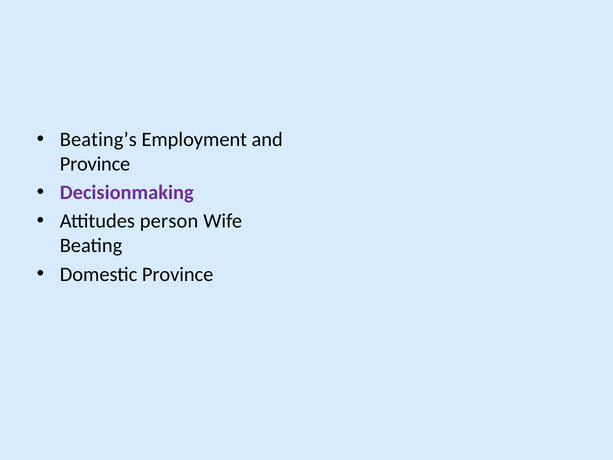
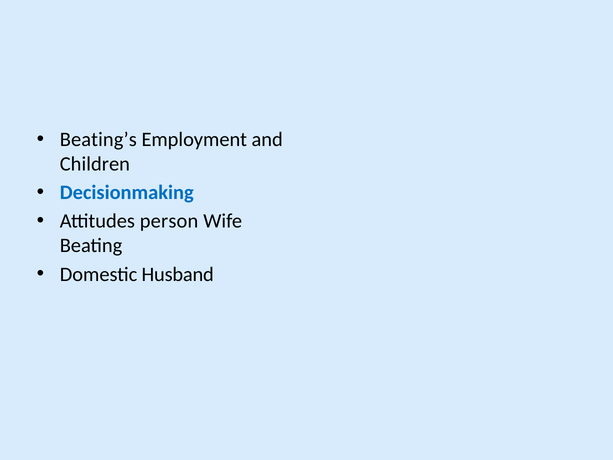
Province at (95, 164): Province -> Children
Decisionmaking colour: purple -> blue
Domestic Province: Province -> Husband
